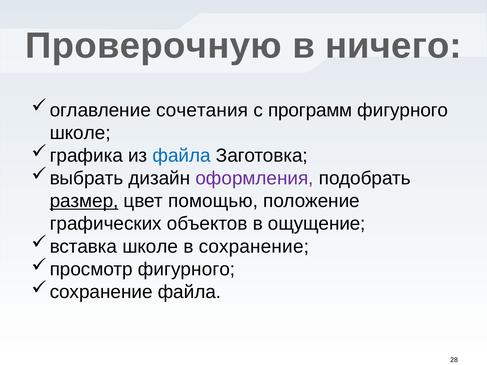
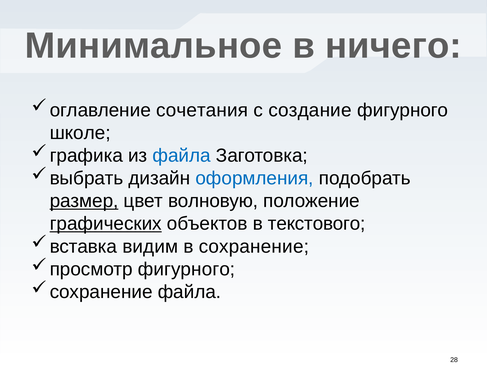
Проверочную: Проверочную -> Минимальное
программ: программ -> создание
оформления colour: purple -> blue
помощью: помощью -> волновую
графических underline: none -> present
ощущение: ощущение -> текстового
школе at (150, 247): школе -> видим
